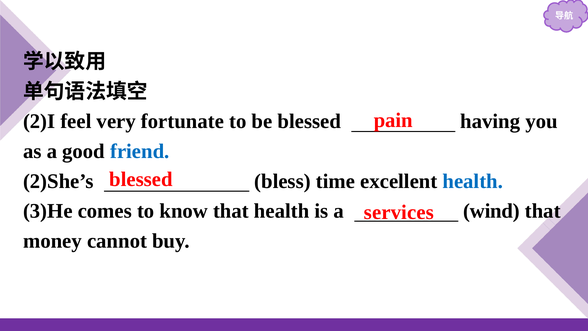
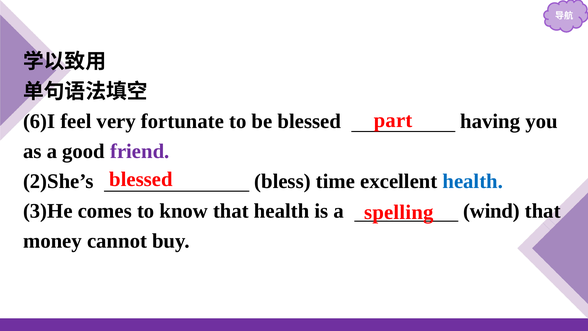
pain: pain -> part
2)I: 2)I -> 6)I
friend colour: blue -> purple
services: services -> spelling
